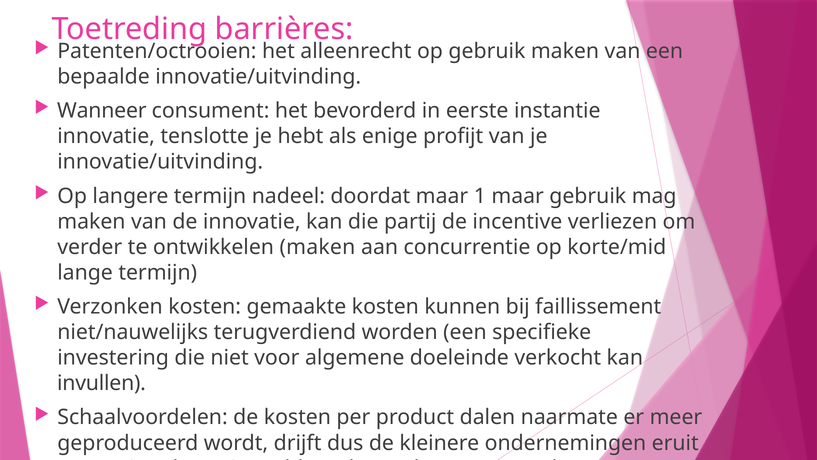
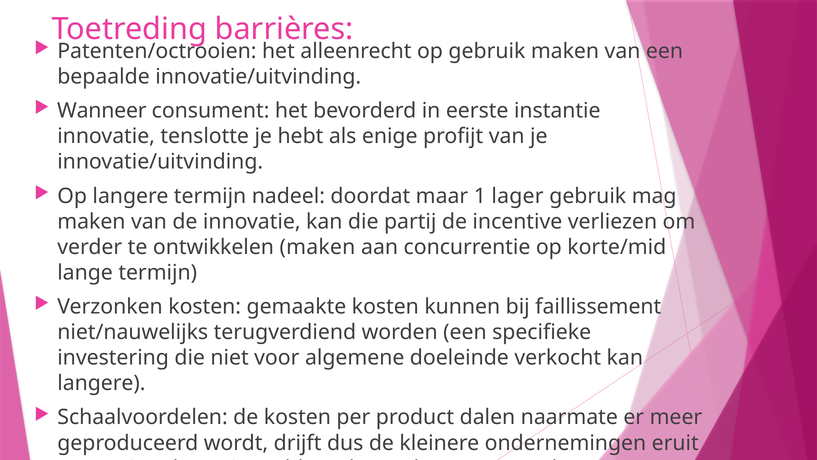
1 maar: maar -> lager
invullen at (101, 383): invullen -> langere
